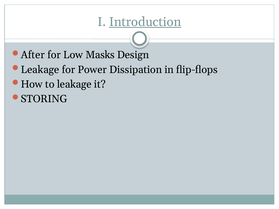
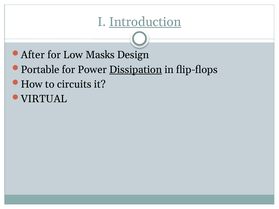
Leakage at (40, 70): Leakage -> Portable
Dissipation underline: none -> present
to leakage: leakage -> circuits
STORING: STORING -> VIRTUAL
